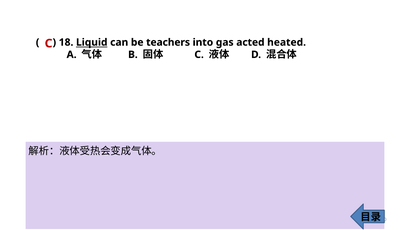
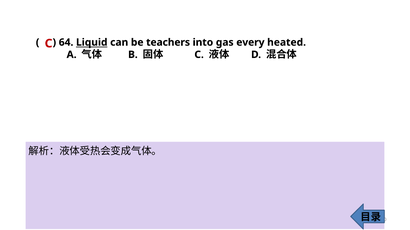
18: 18 -> 64
acted: acted -> every
